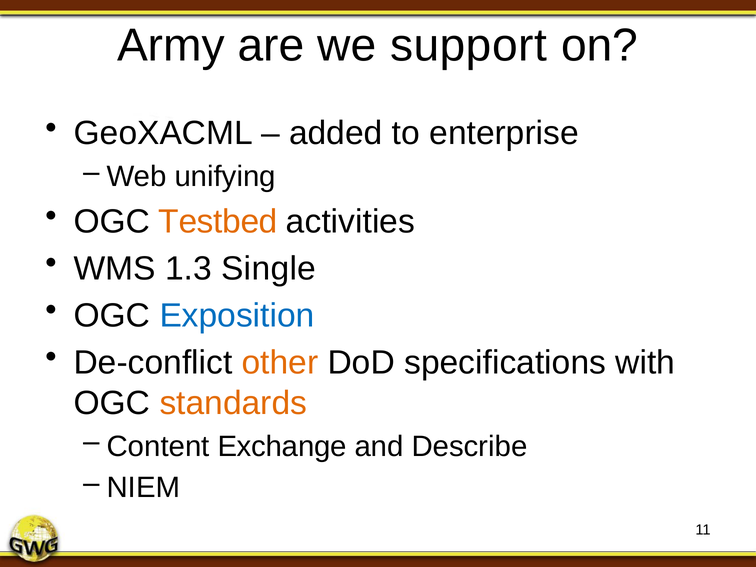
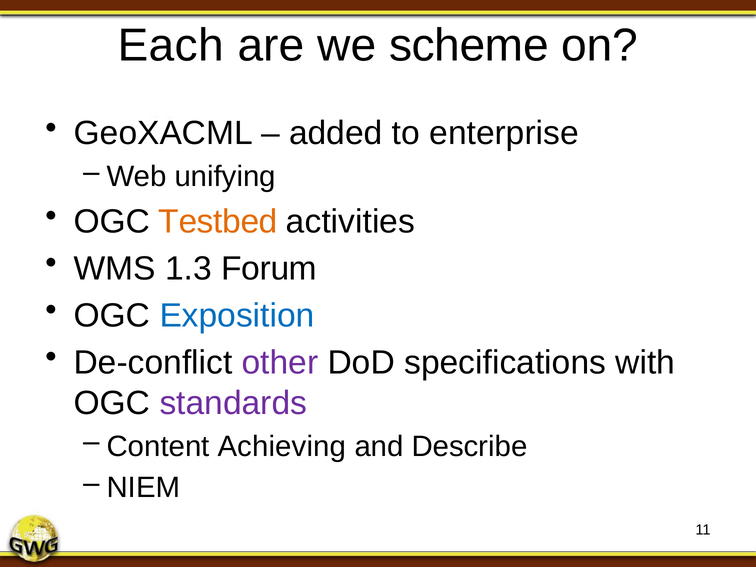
Army: Army -> Each
support: support -> scheme
Single: Single -> Forum
other colour: orange -> purple
standards colour: orange -> purple
Exchange: Exchange -> Achieving
